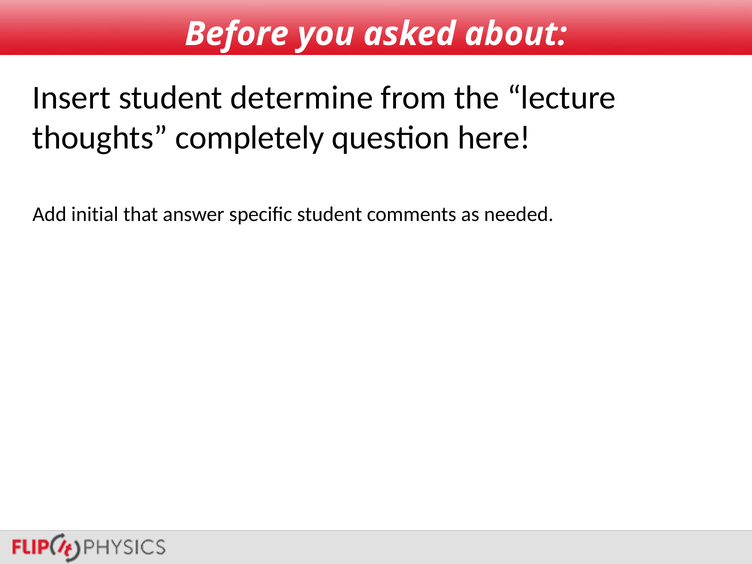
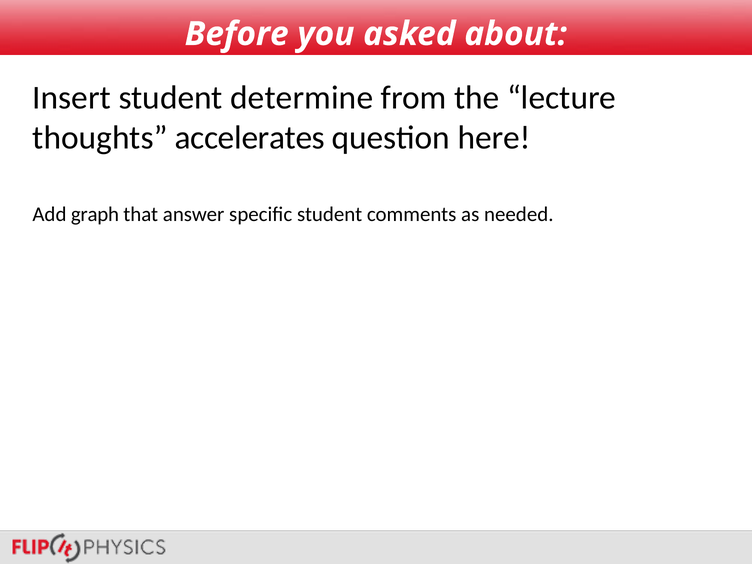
completely: completely -> accelerates
initial: initial -> graph
